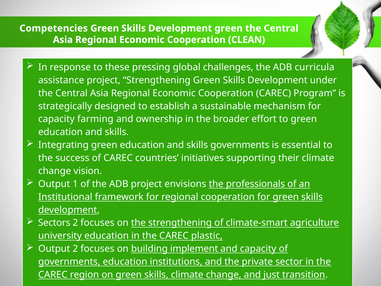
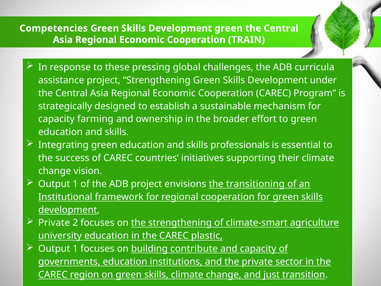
CLEAN: CLEAN -> TRAIN
skills governments: governments -> professionals
professionals: professionals -> transitioning
Sectors at (54, 223): Sectors -> Private
2 at (75, 249): 2 -> 1
implement: implement -> contribute
